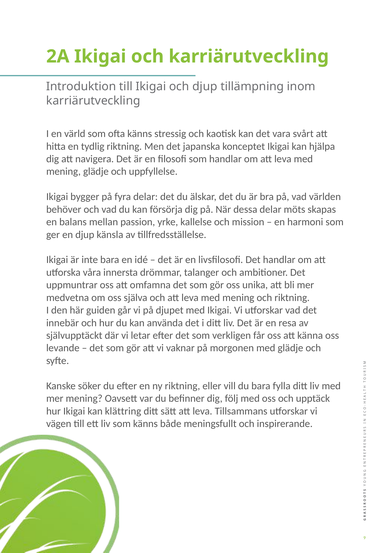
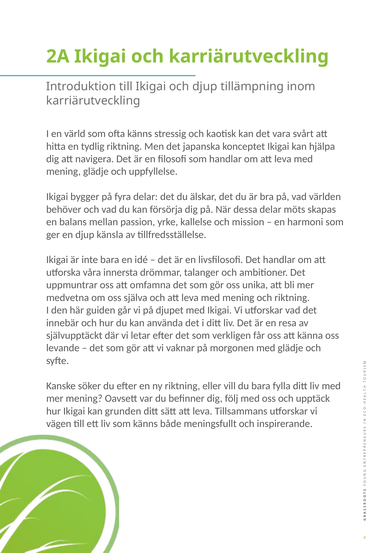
klättring: klättring -> grunden
